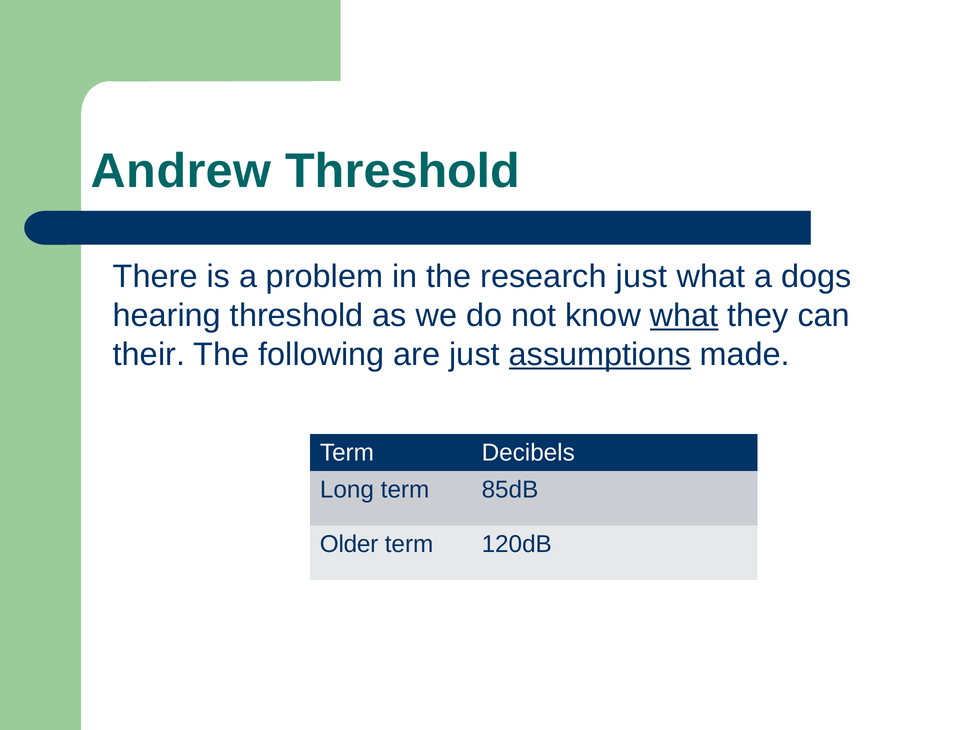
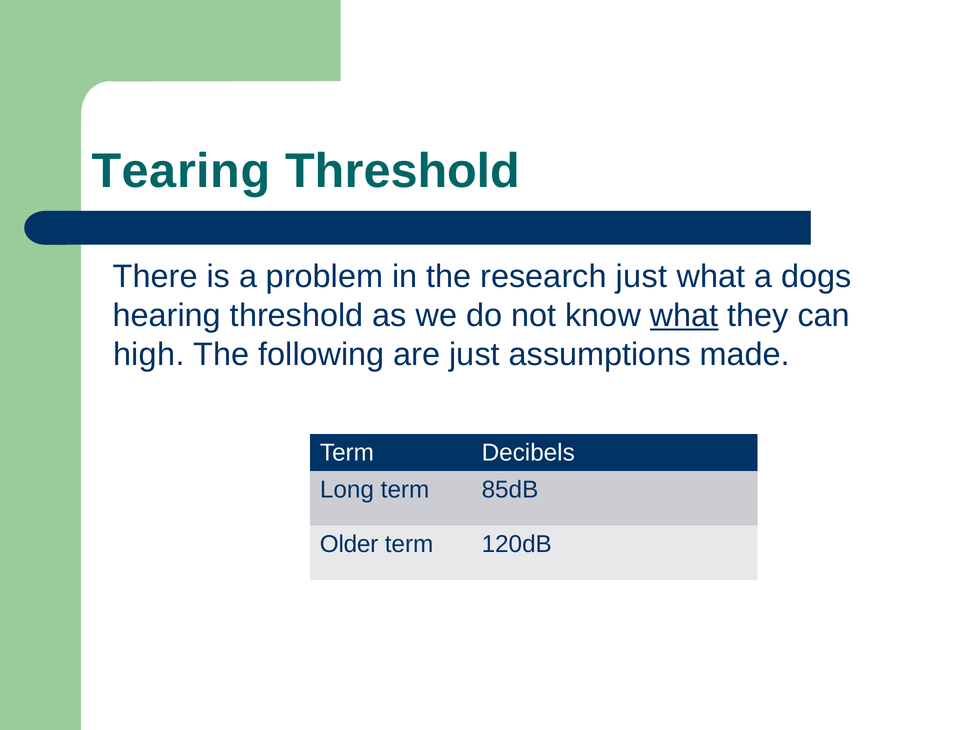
Andrew: Andrew -> Tearing
their: their -> high
assumptions underline: present -> none
